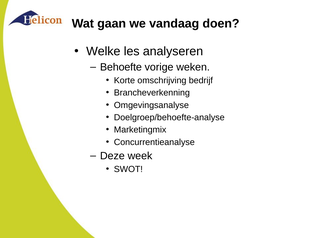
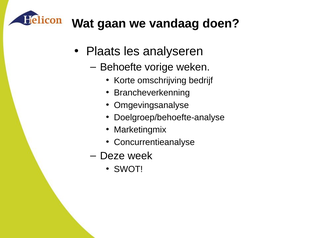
Welke: Welke -> Plaats
